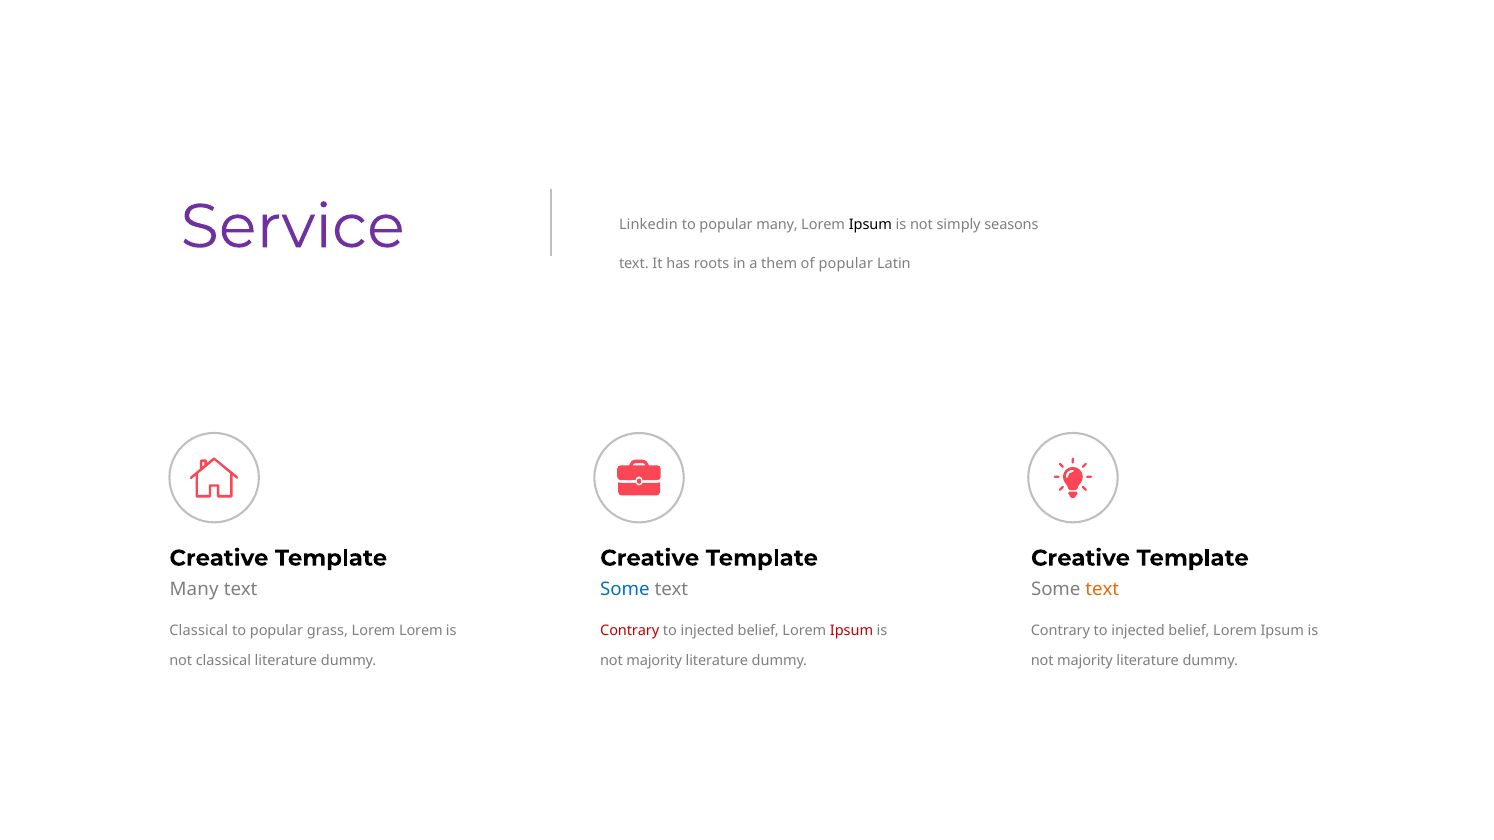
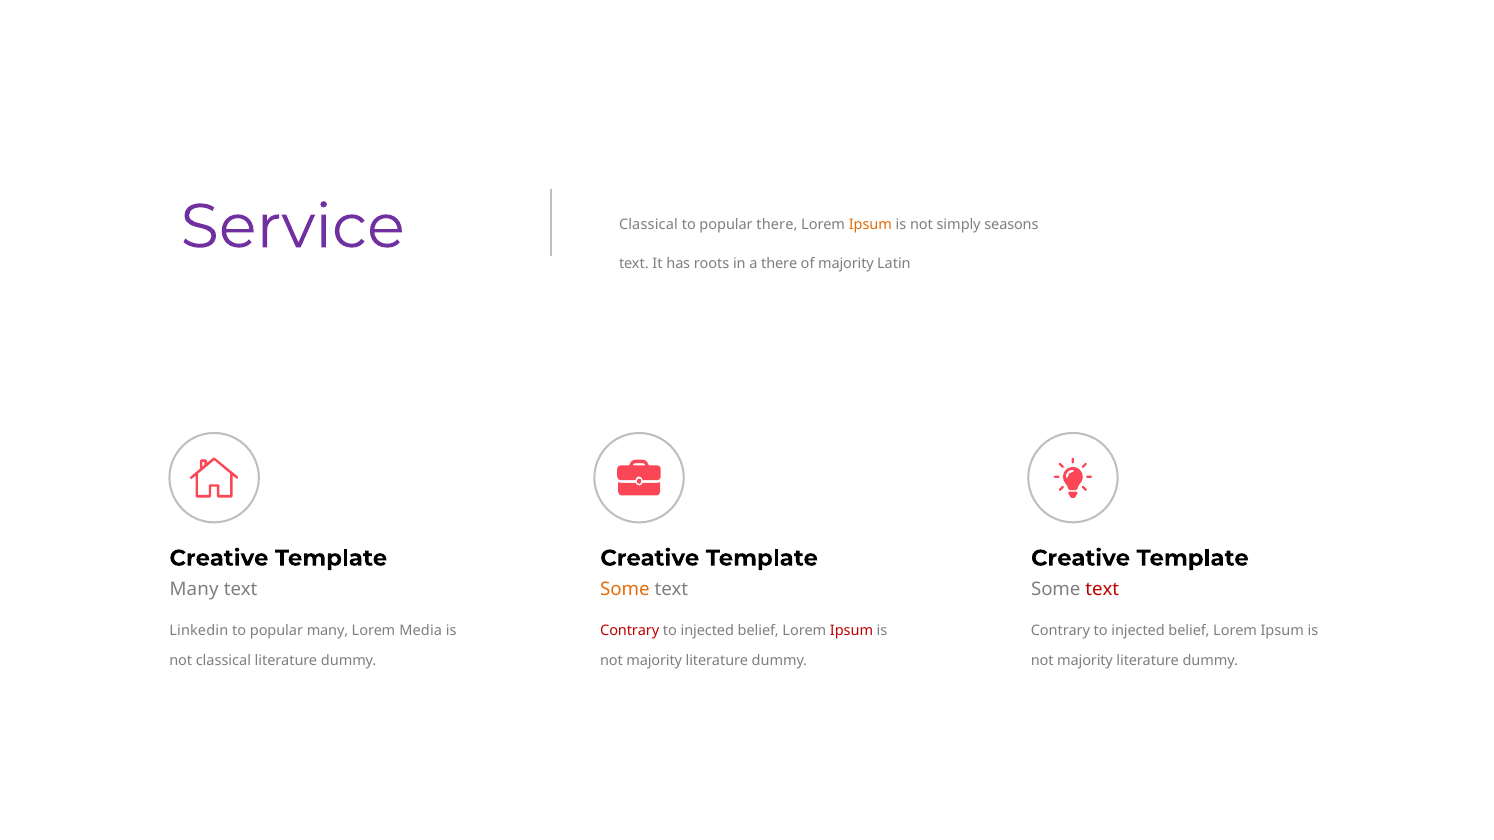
Linkedin at (648, 225): Linkedin -> Classical
popular many: many -> there
Ipsum at (870, 225) colour: black -> orange
a them: them -> there
of popular: popular -> majority
Some at (625, 590) colour: blue -> orange
text at (1102, 590) colour: orange -> red
Classical at (199, 631): Classical -> Linkedin
popular grass: grass -> many
Lorem Lorem: Lorem -> Media
